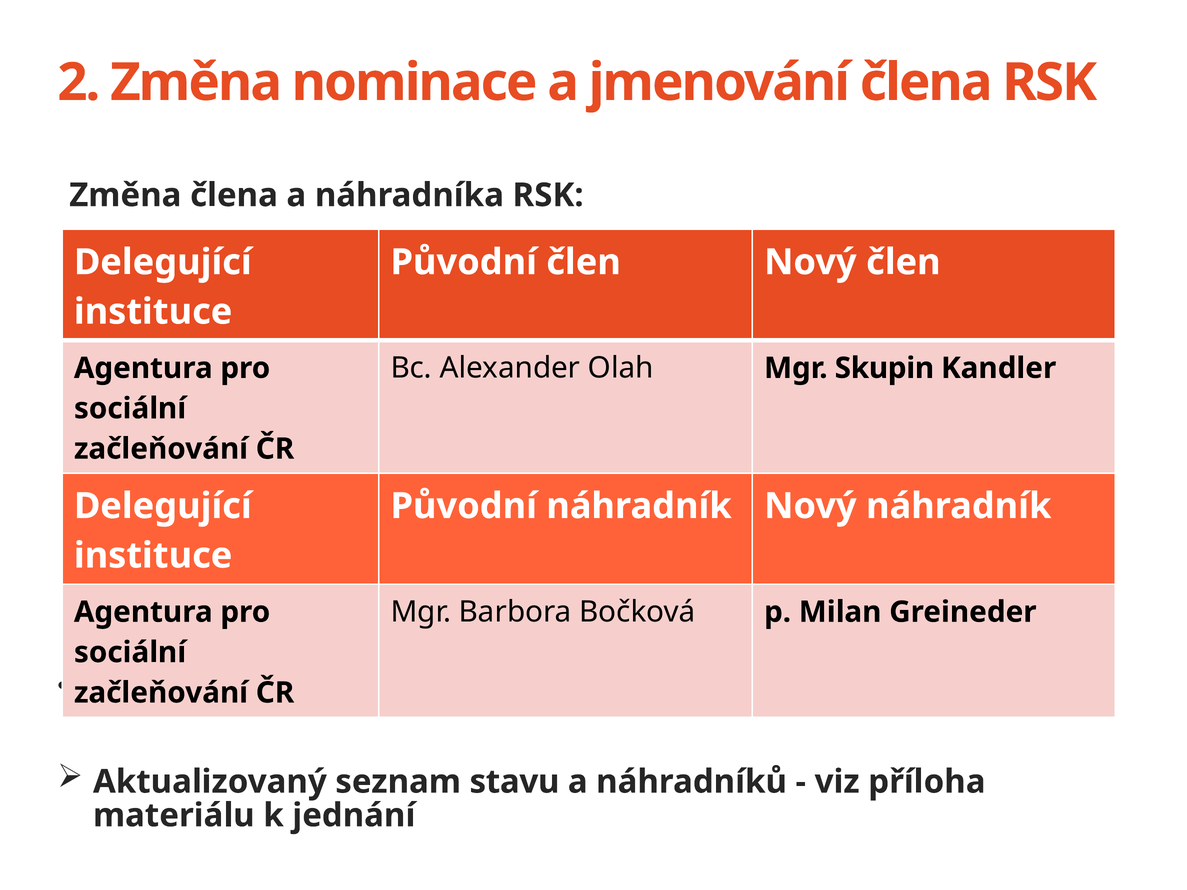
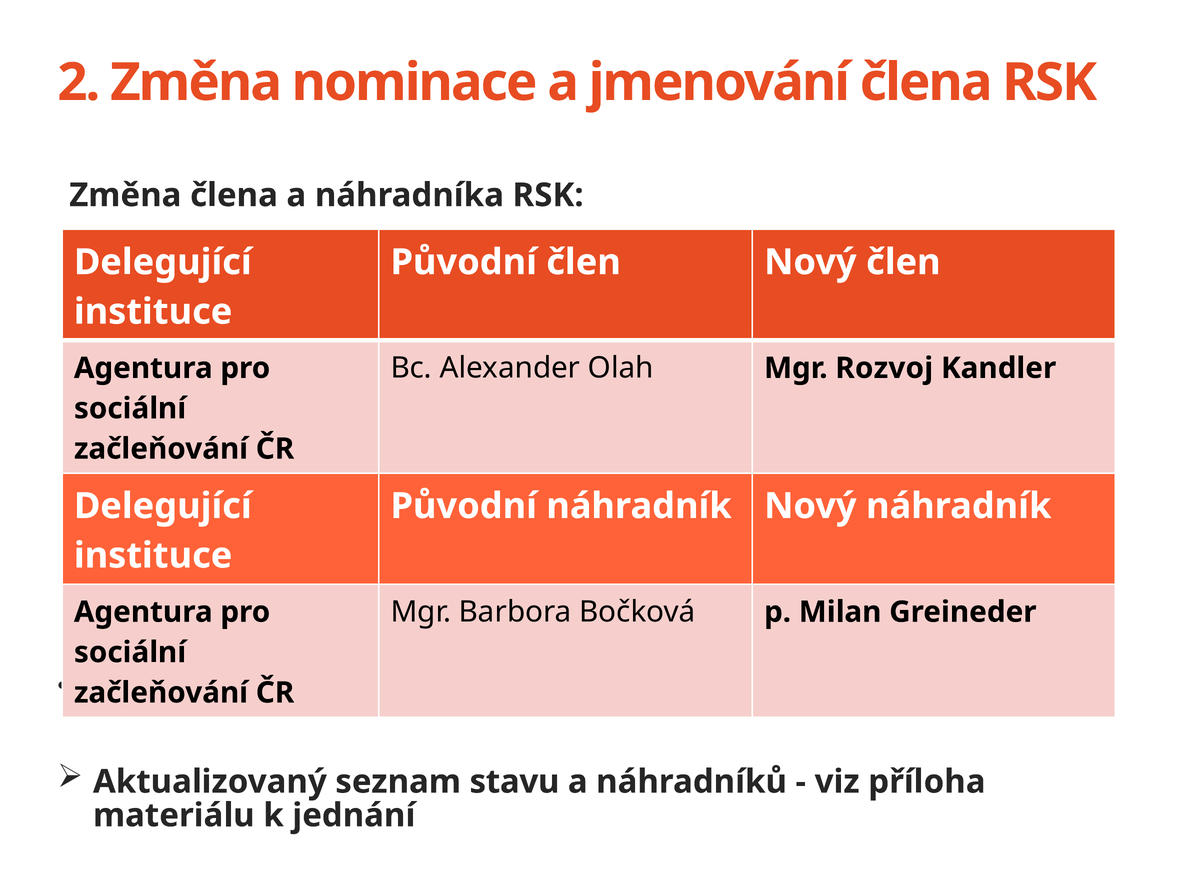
Skupin: Skupin -> Rozvoj
